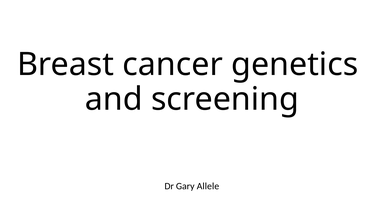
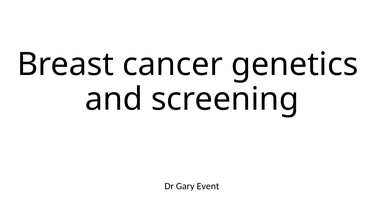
Allele: Allele -> Event
